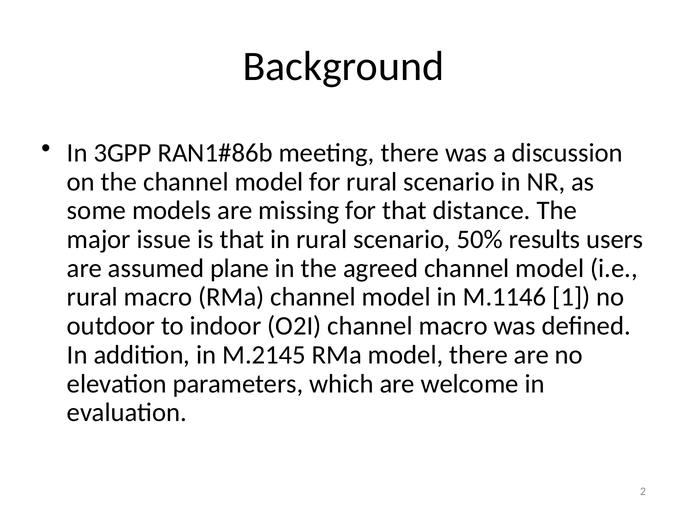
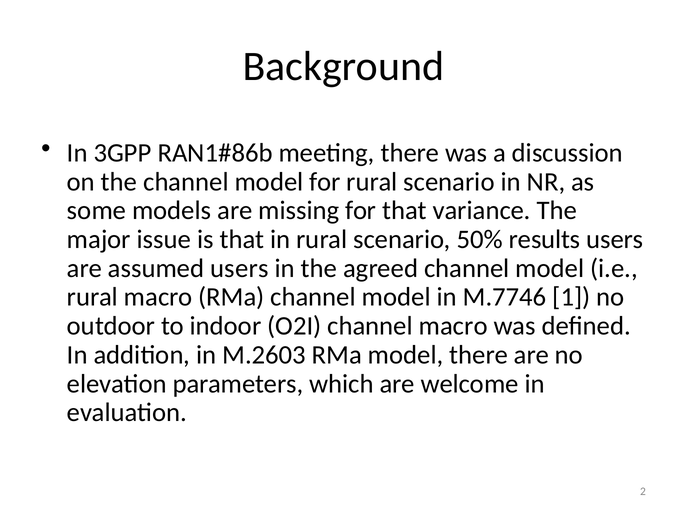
distance: distance -> variance
assumed plane: plane -> users
M.1146: M.1146 -> M.7746
M.2145: M.2145 -> M.2603
